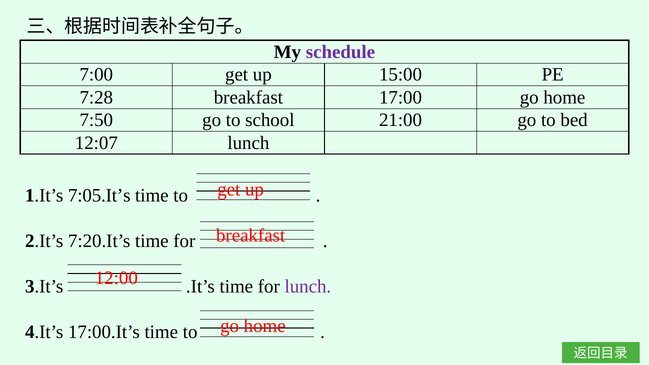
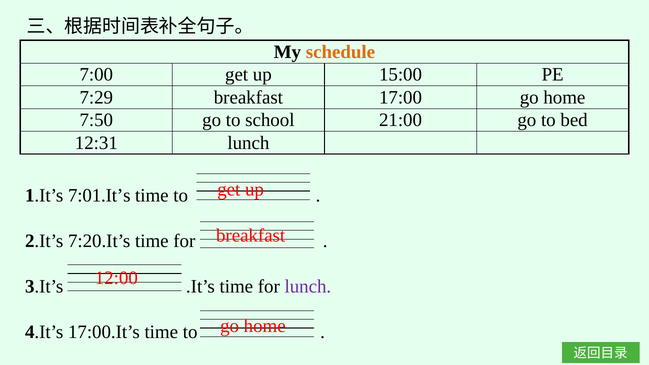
schedule colour: purple -> orange
7:28: 7:28 -> 7:29
12:07: 12:07 -> 12:31
7:05.It’s: 7:05.It’s -> 7:01.It’s
